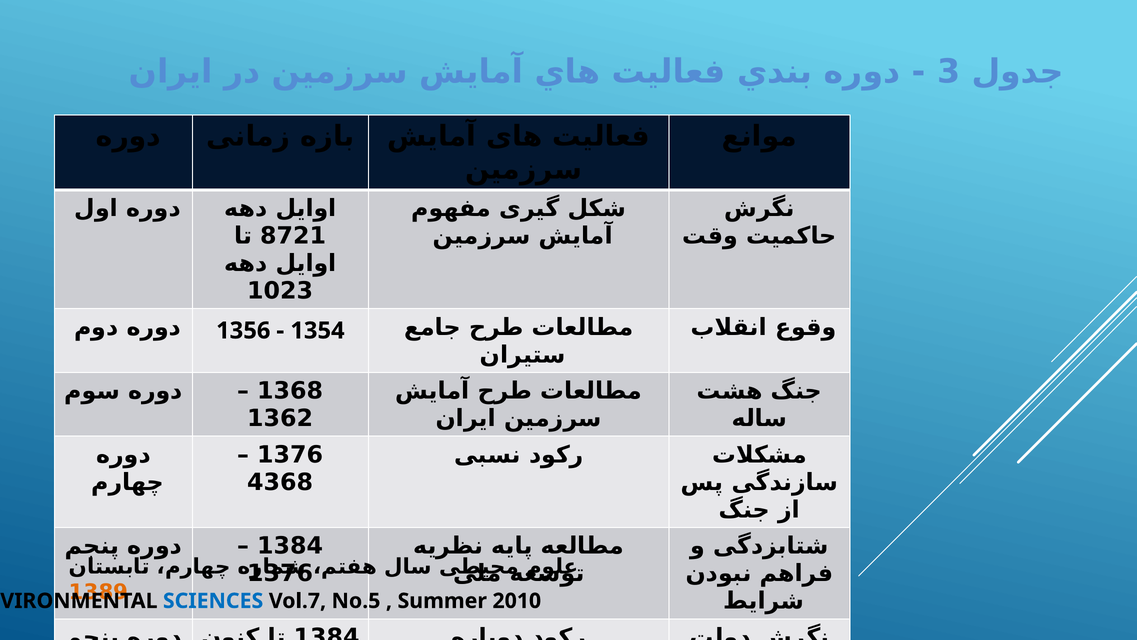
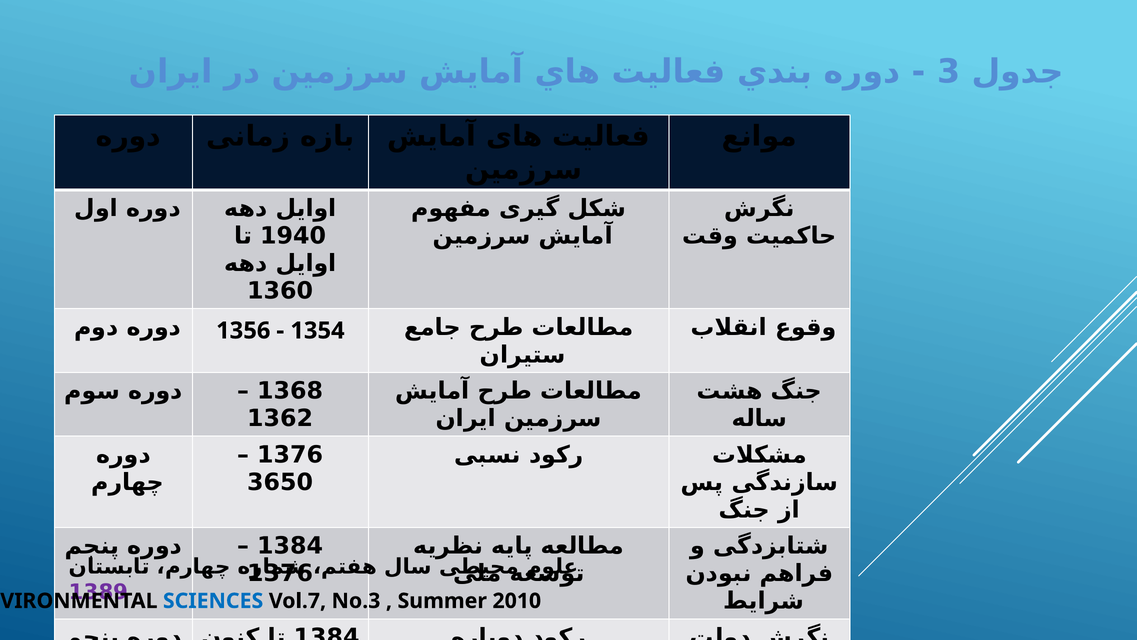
8721: 8721 -> 1940
1023: 1023 -> 1360
4368: 4368 -> 3650
1389 colour: orange -> purple
No.5: No.5 -> No.3
